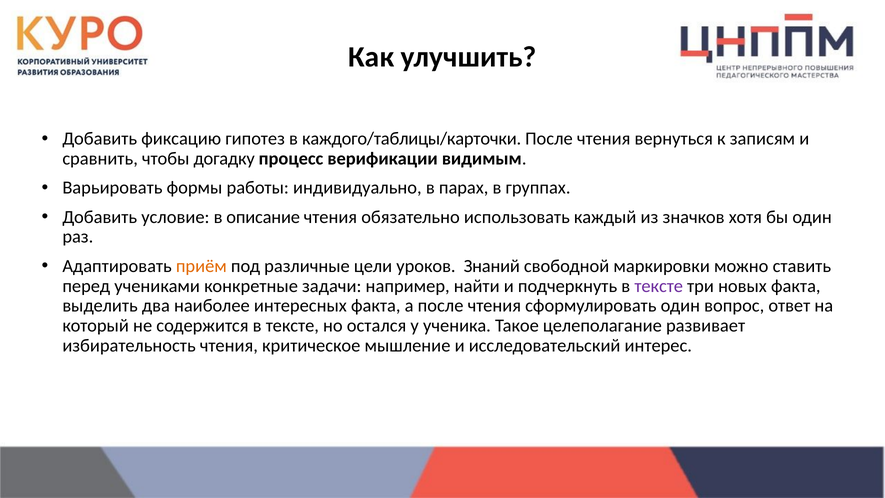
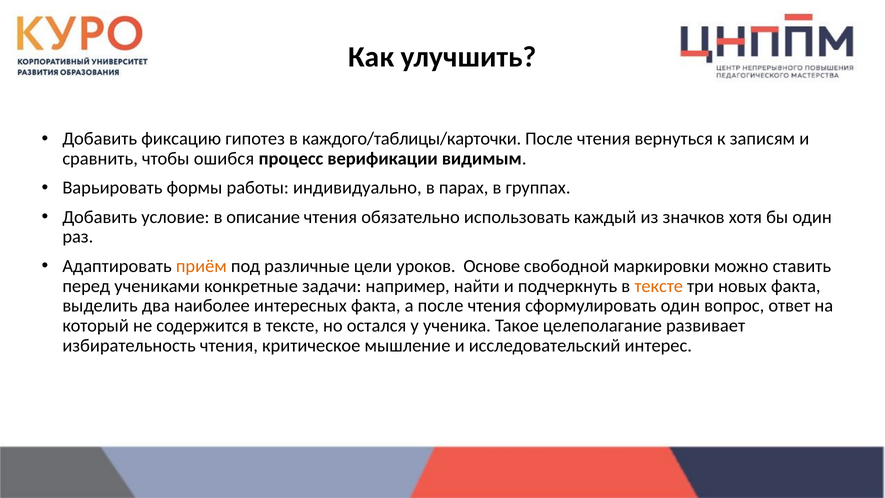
догадку: догадку -> ошибся
Знаний: Знаний -> Основе
тексте at (659, 286) colour: purple -> orange
